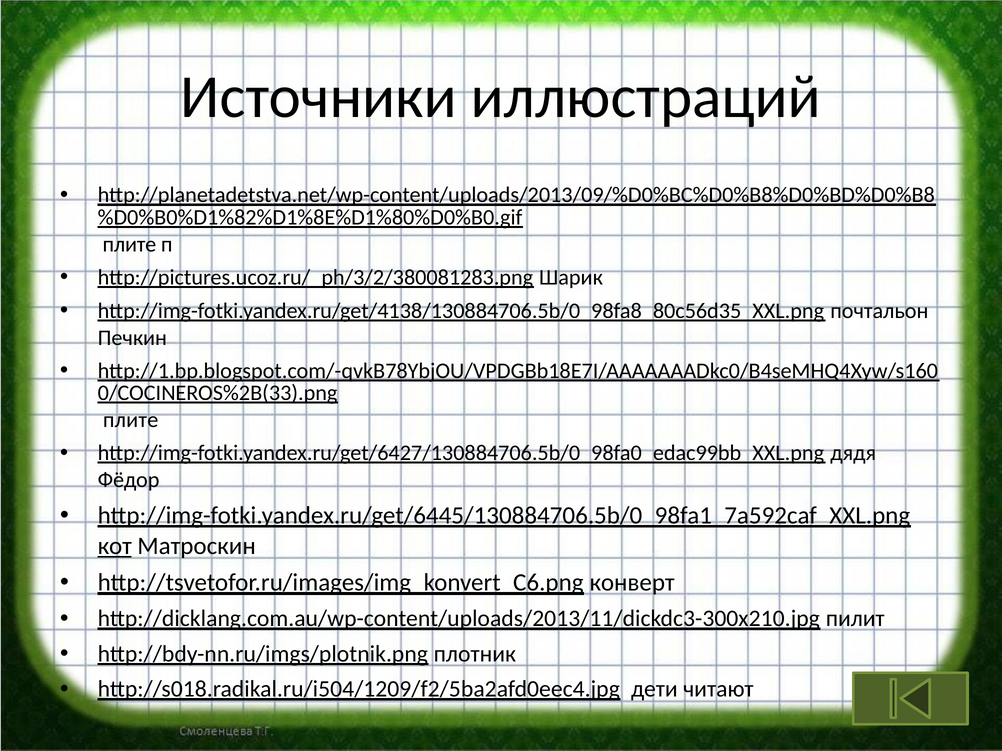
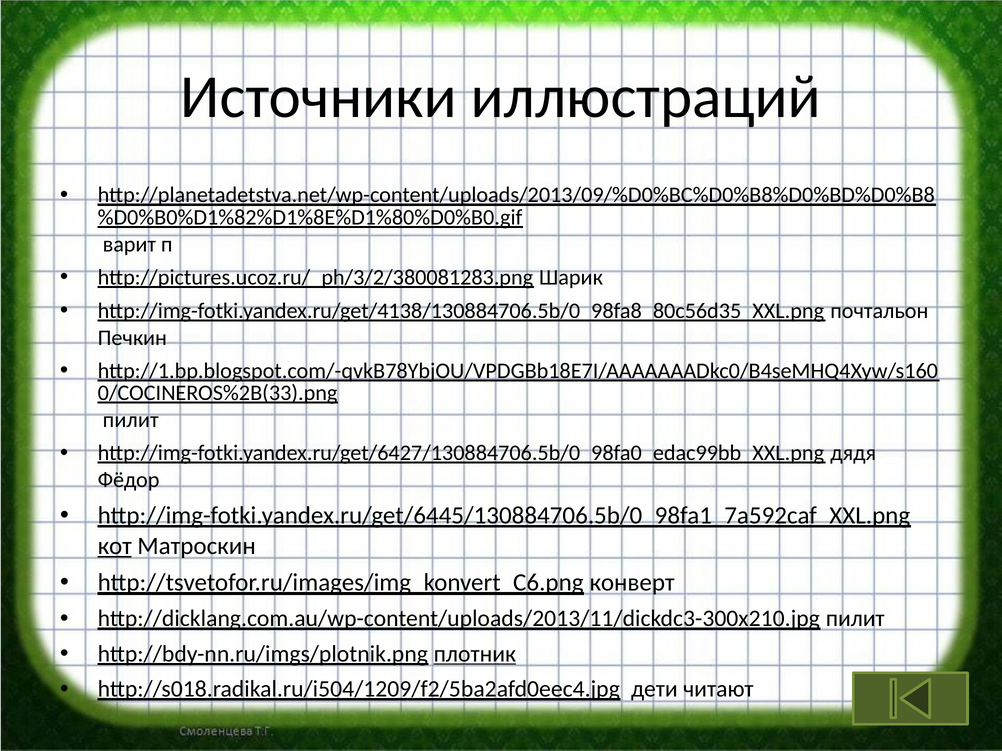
плите at (129, 245): плите -> варит
плите at (131, 420): плите -> пилит
плотник underline: none -> present
